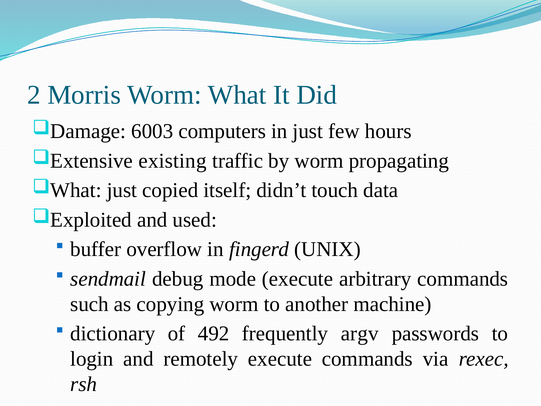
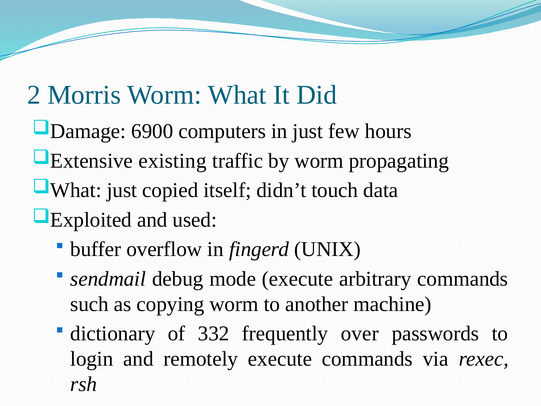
6003: 6003 -> 6900
492: 492 -> 332
argv: argv -> over
